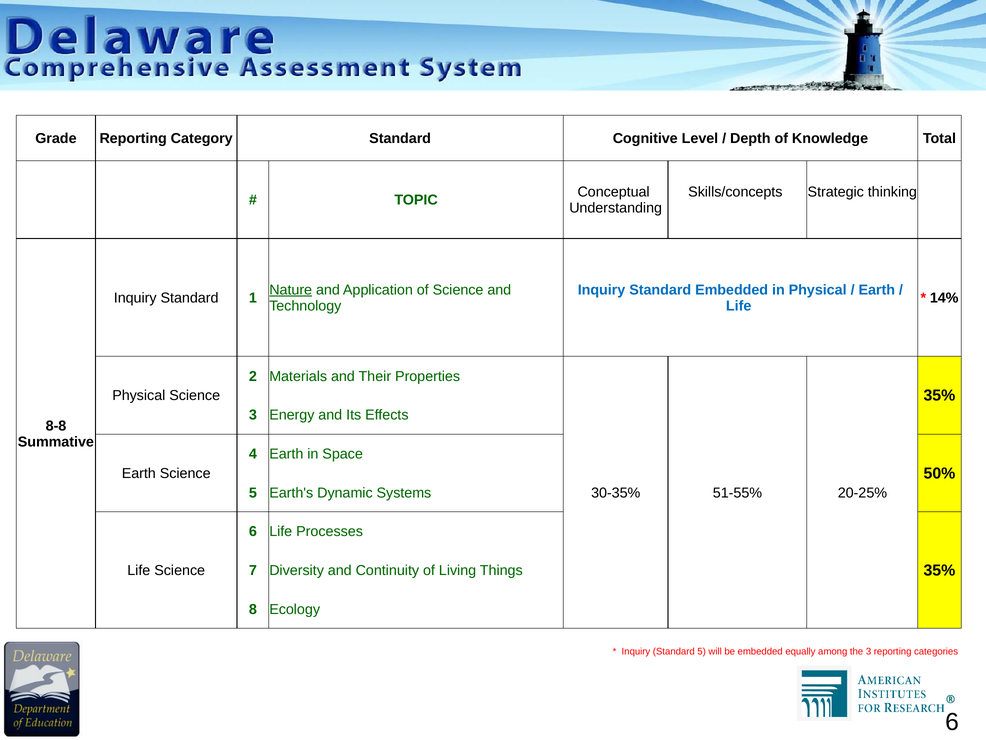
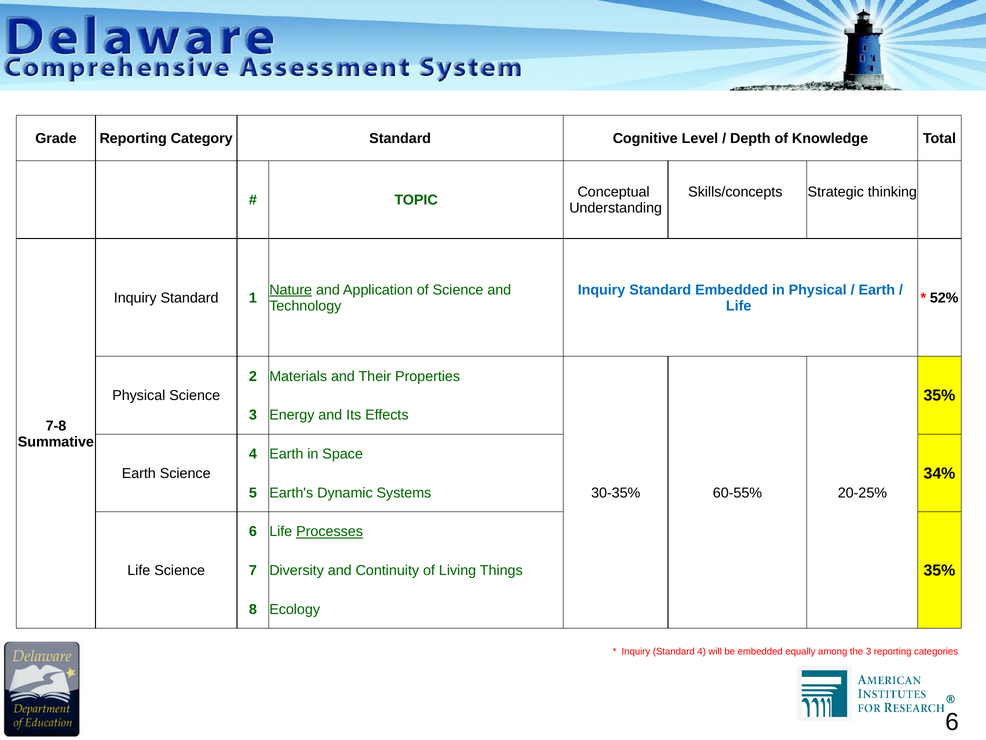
14%: 14% -> 52%
8-8: 8-8 -> 7-8
50%: 50% -> 34%
51-55%: 51-55% -> 60-55%
Processes underline: none -> present
Standard 5: 5 -> 4
